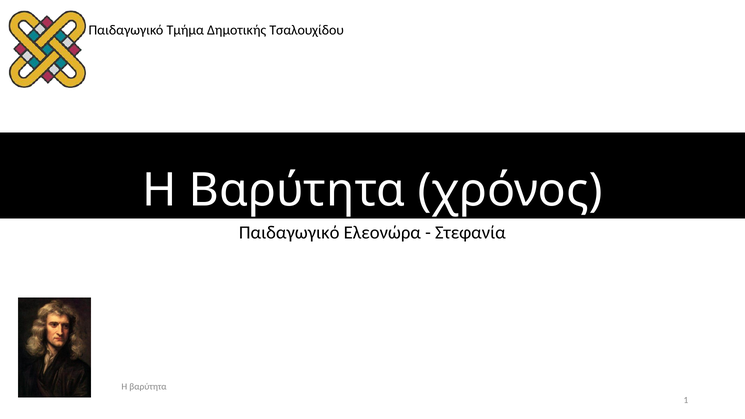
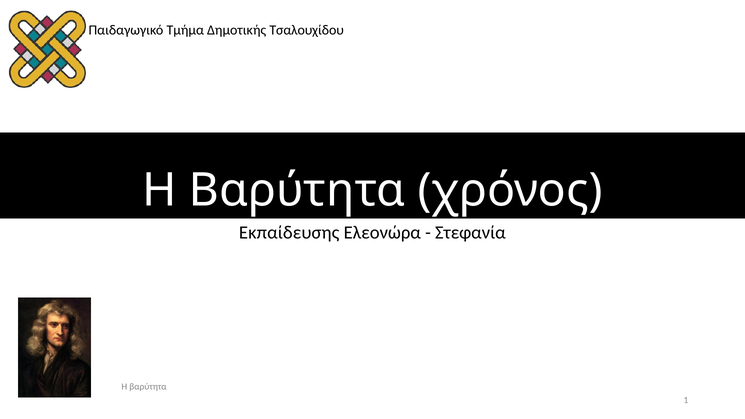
Παιδαγωγικό at (289, 233): Παιδαγωγικό -> Εκπαίδευσης
